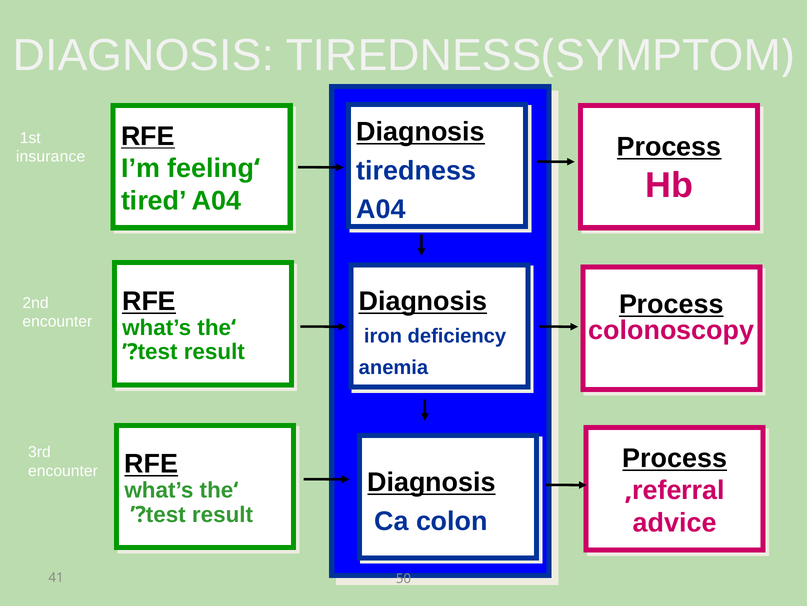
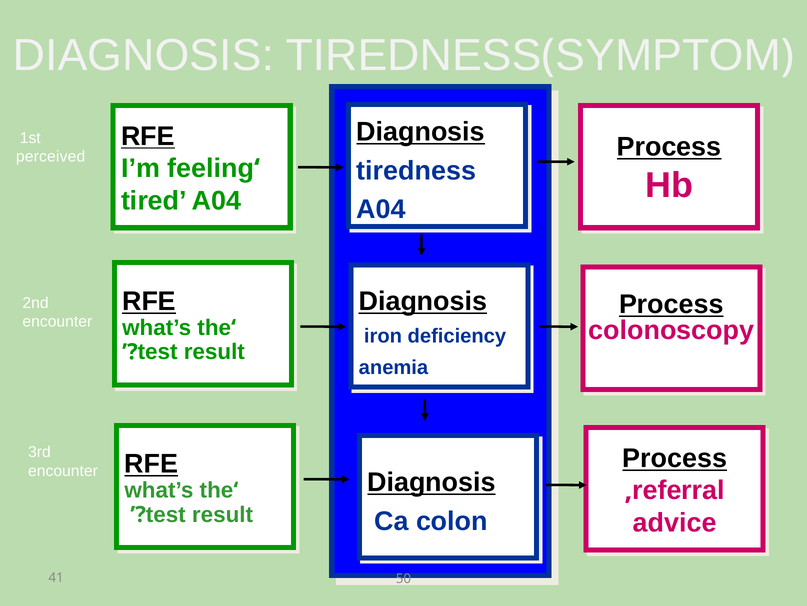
insurance: insurance -> perceived
